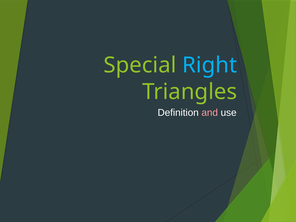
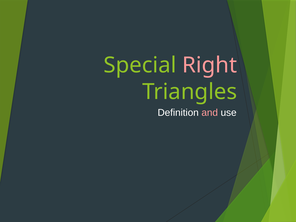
Right colour: light blue -> pink
